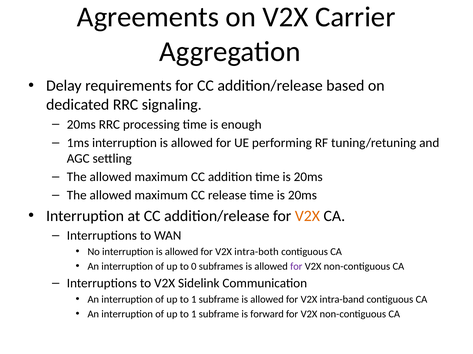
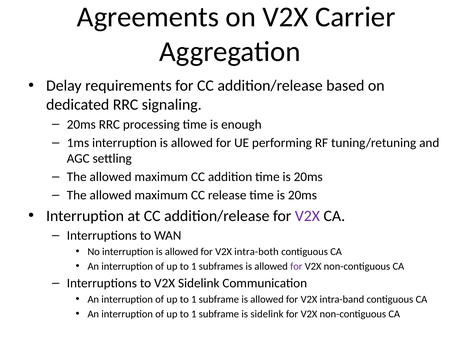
V2X at (307, 216) colour: orange -> purple
0 at (194, 267): 0 -> 1
is forward: forward -> sidelink
